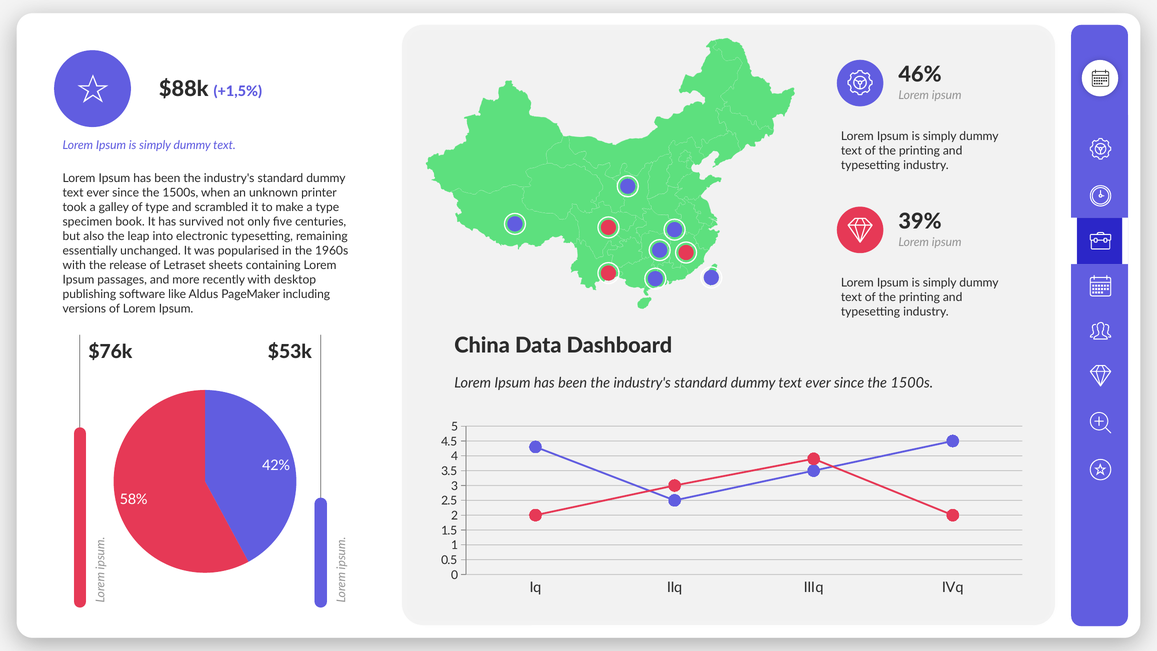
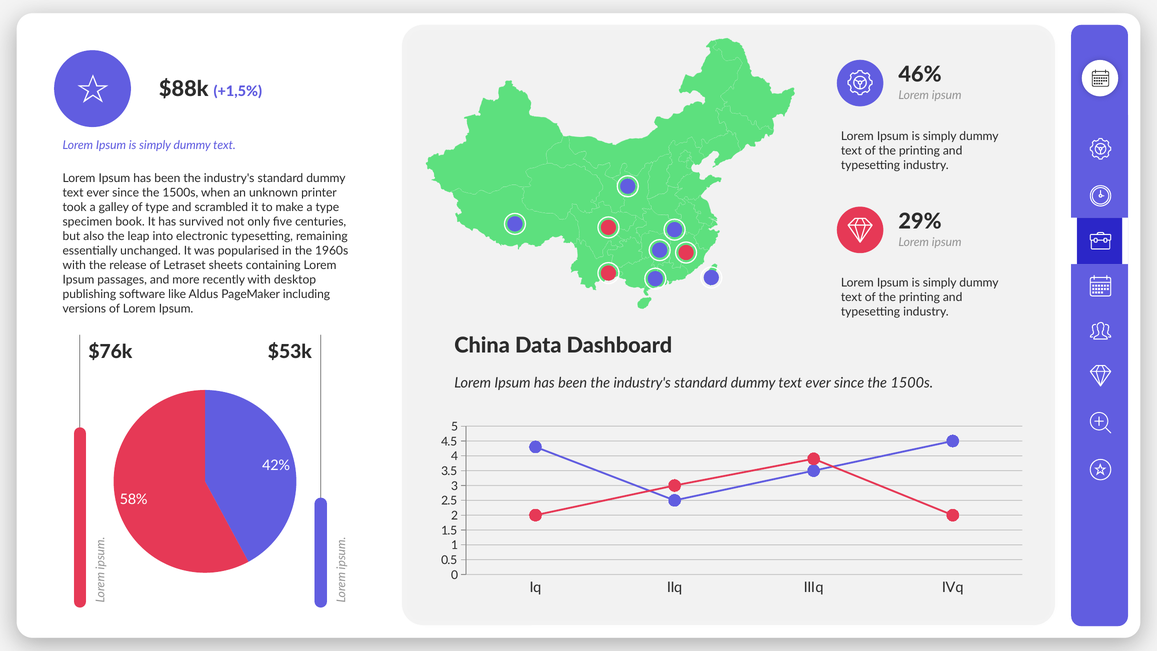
39%: 39% -> 29%
